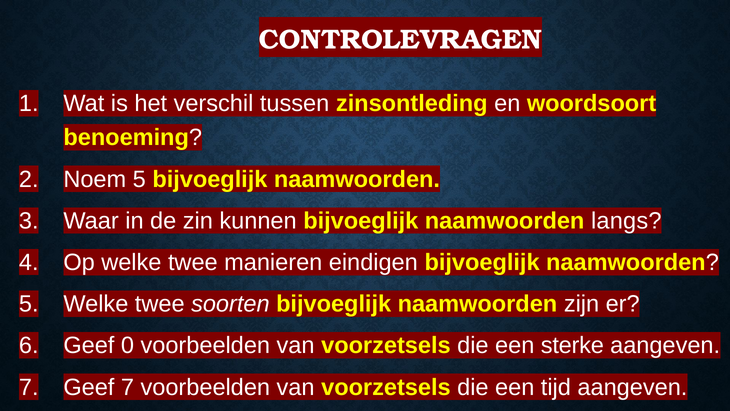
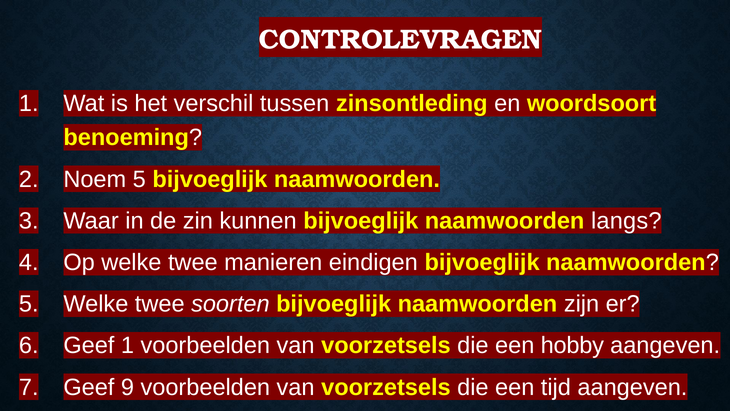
Geef 0: 0 -> 1
sterke: sterke -> hobby
Geef 7: 7 -> 9
